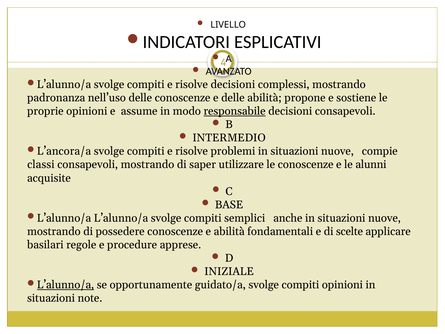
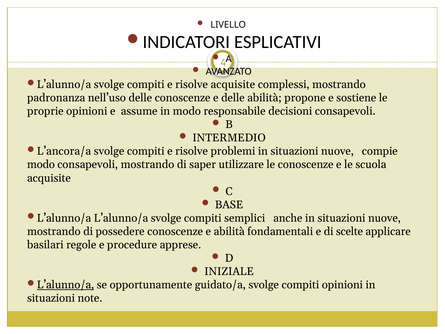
risolve decisioni: decisioni -> acquisite
responsabile underline: present -> none
classi at (41, 165): classi -> modo
alunni: alunni -> scuola
